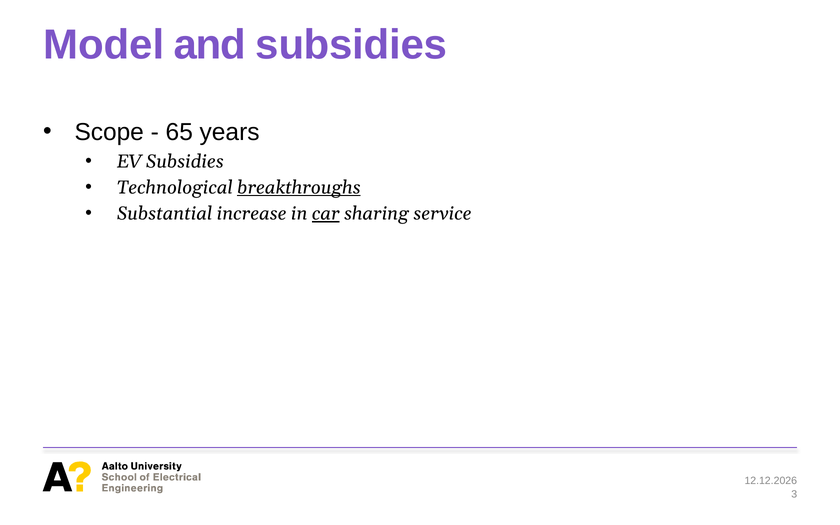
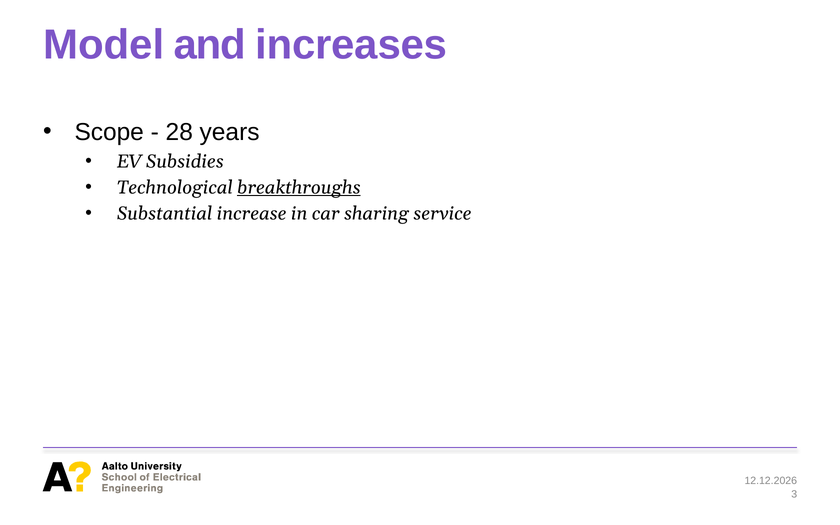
and subsidies: subsidies -> increases
65: 65 -> 28
car underline: present -> none
